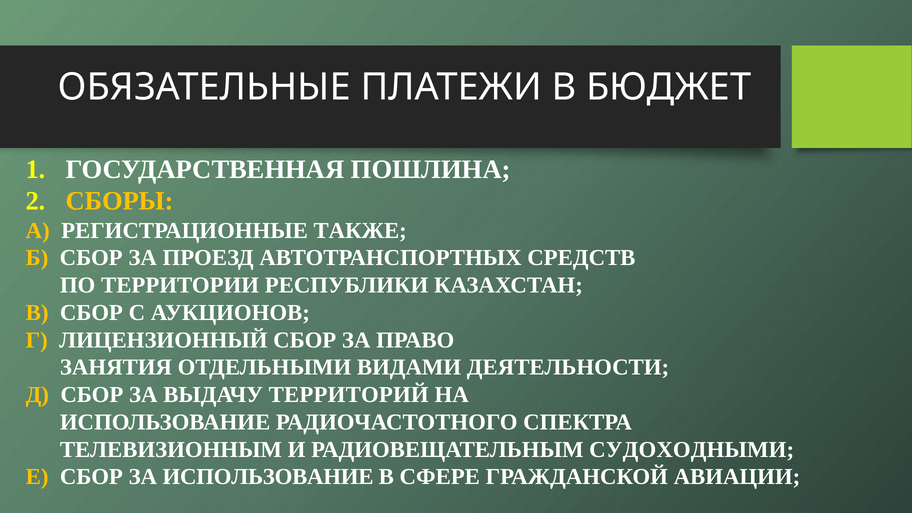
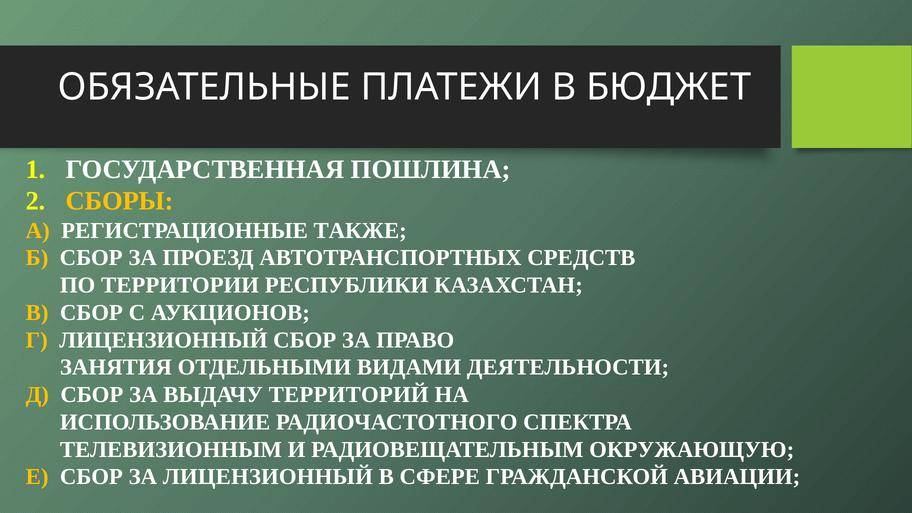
СУДОХОДНЫМИ: СУДОХОДНЫМИ -> ОКРУЖАЮЩУЮ
ЗА ИСПОЛЬЗОВАНИЕ: ИСПОЛЬЗОВАНИЕ -> ЛИЦЕНЗИОННЫЙ
